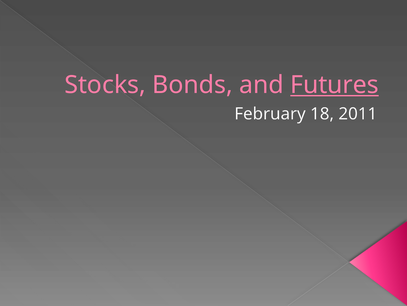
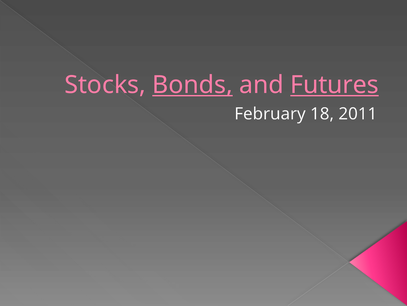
Bonds underline: none -> present
